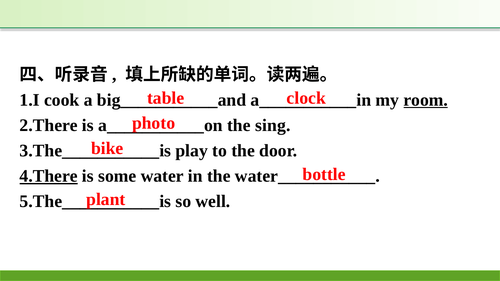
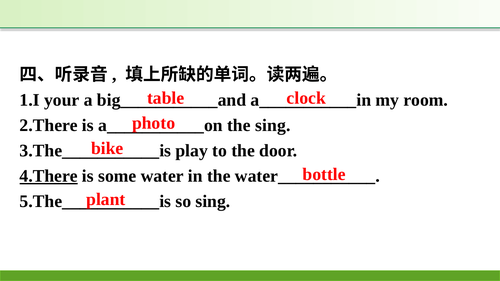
cook: cook -> your
room underline: present -> none
so well: well -> sing
